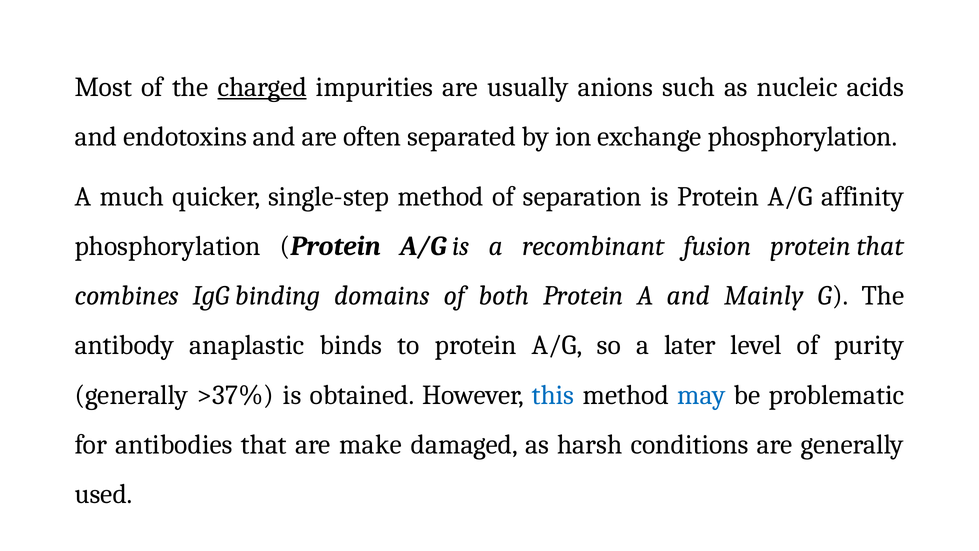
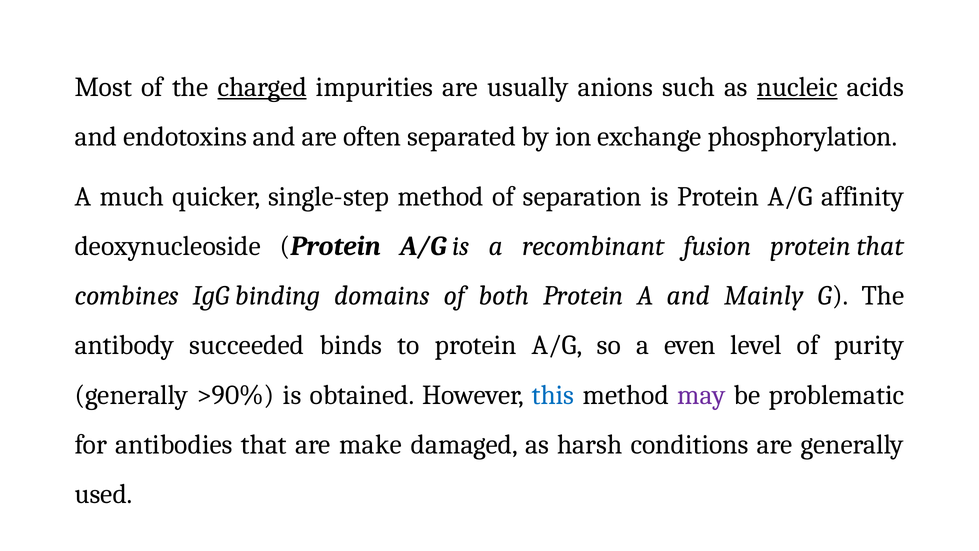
nucleic underline: none -> present
phosphorylation at (168, 246): phosphorylation -> deoxynucleoside
anaplastic: anaplastic -> succeeded
later: later -> even
>37%: >37% -> >90%
may colour: blue -> purple
